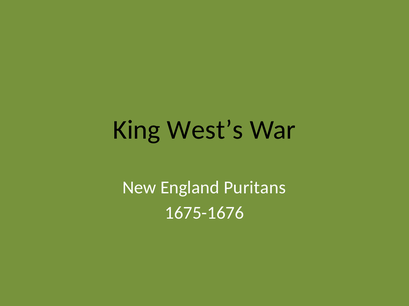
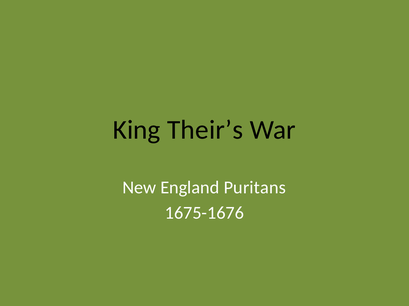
West’s: West’s -> Their’s
